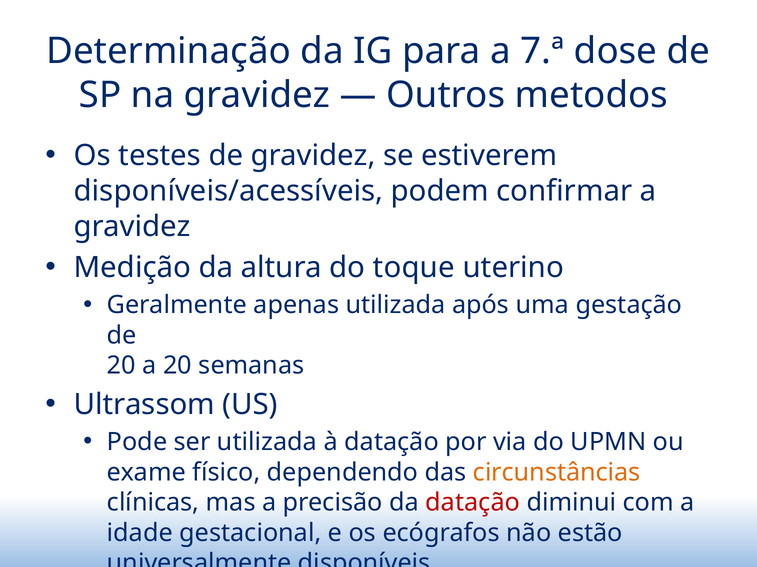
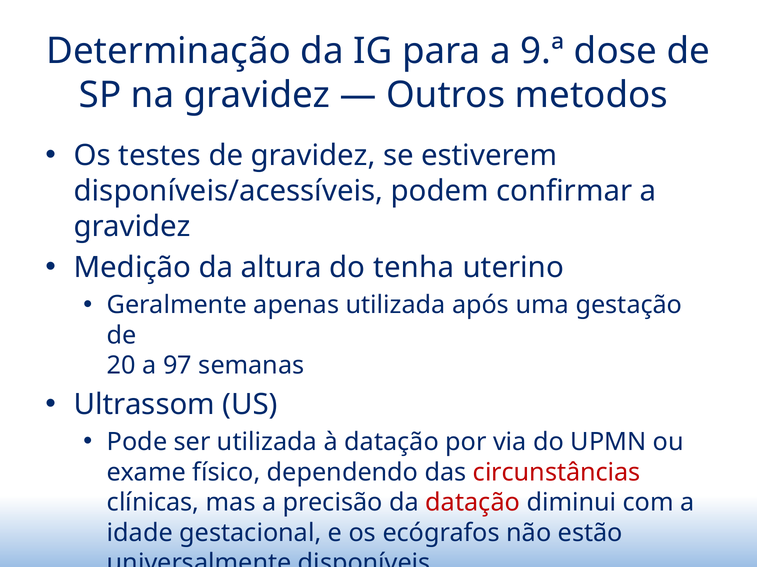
7.ª: 7.ª -> 9.ª
toque: toque -> tenha
a 20: 20 -> 97
circunstâncias colour: orange -> red
